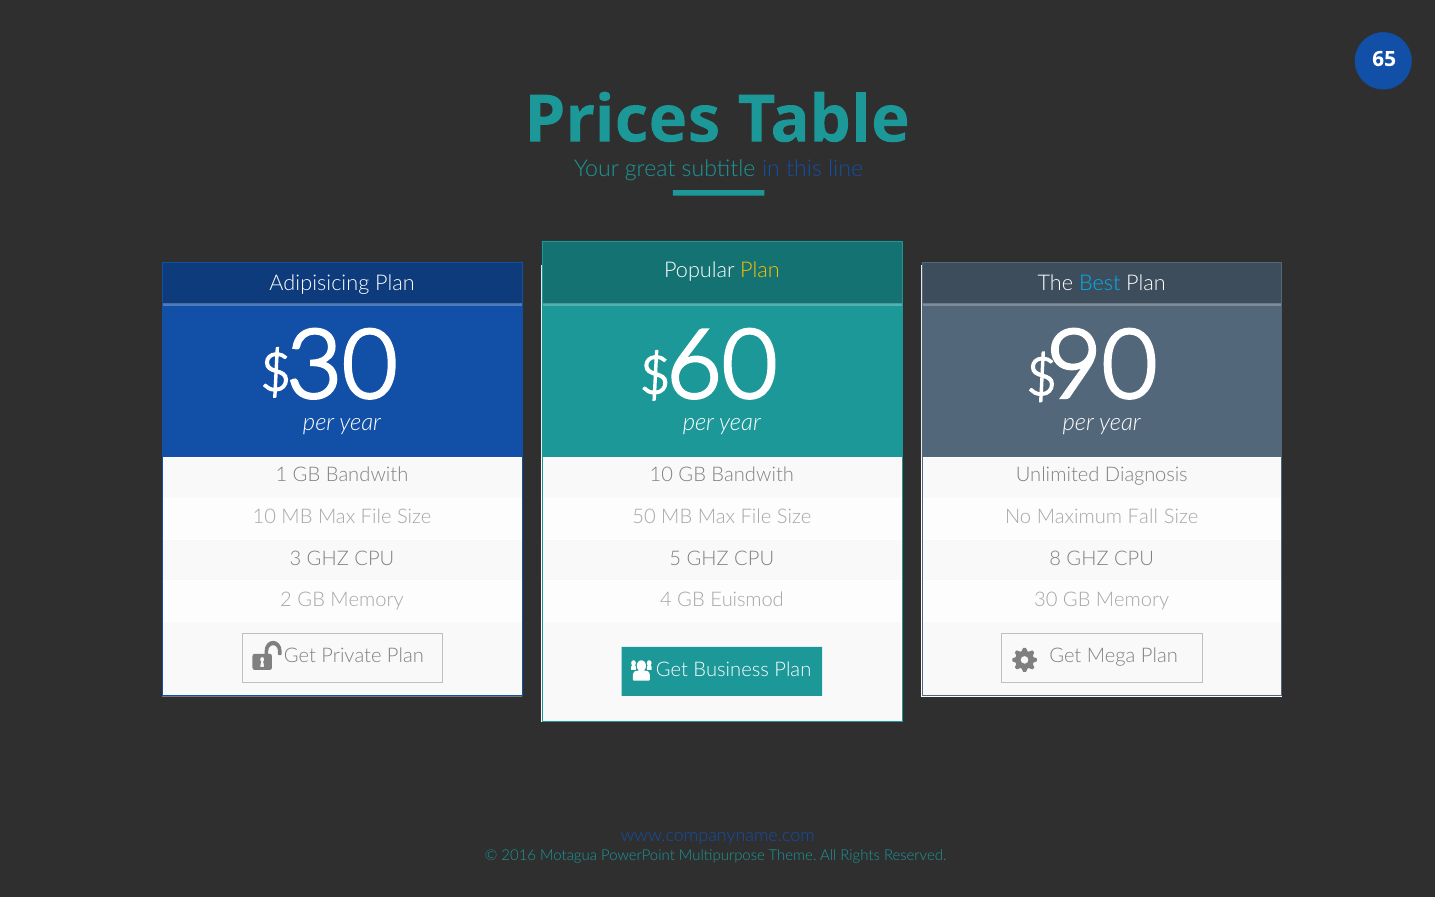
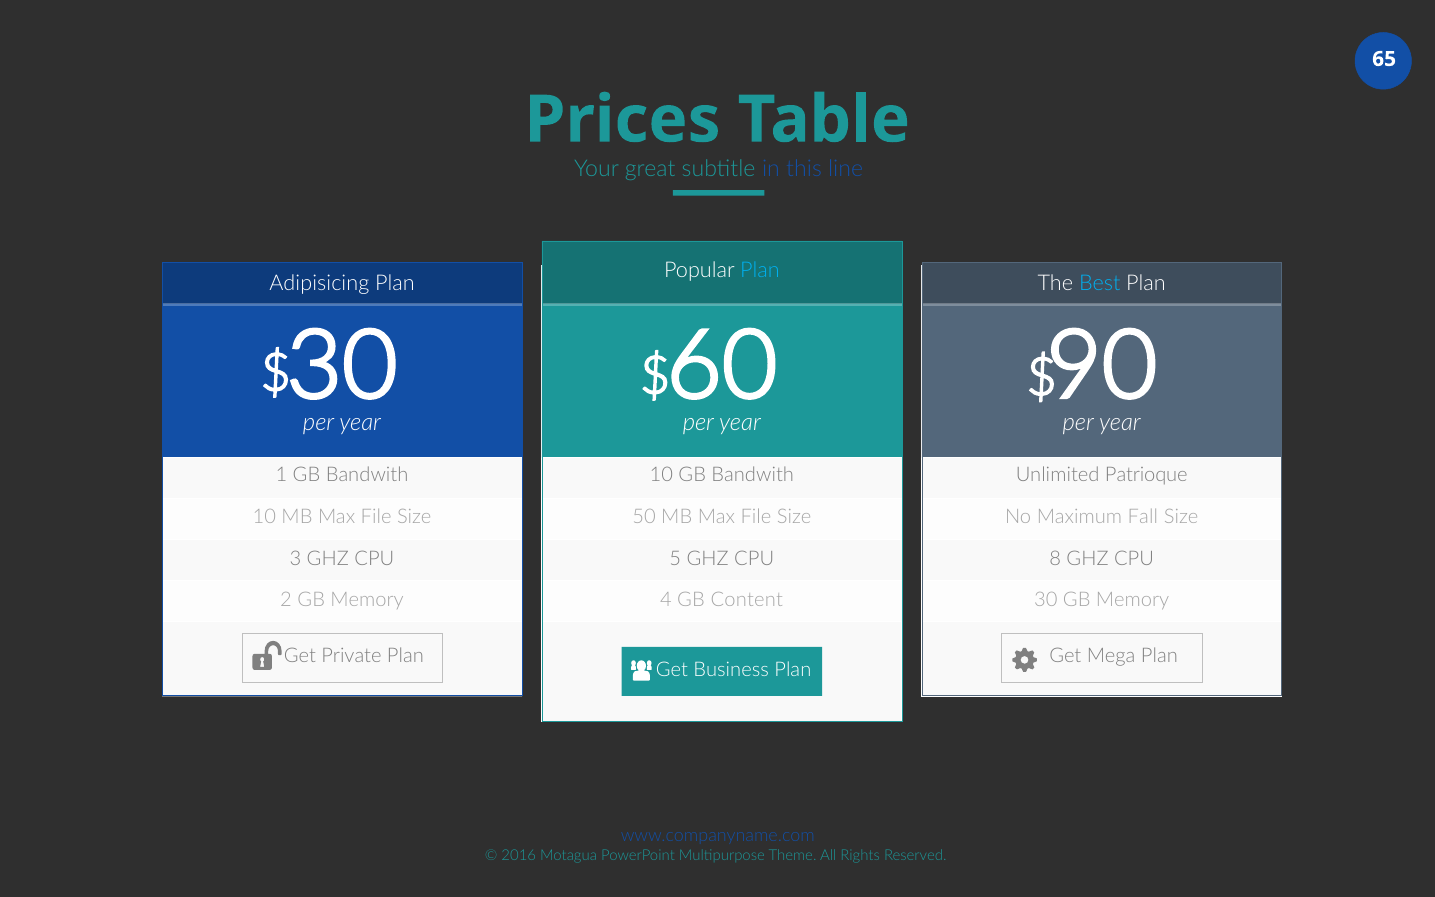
Plan at (760, 270) colour: yellow -> light blue
Diagnosis: Diagnosis -> Patrioque
Euismod: Euismod -> Content
